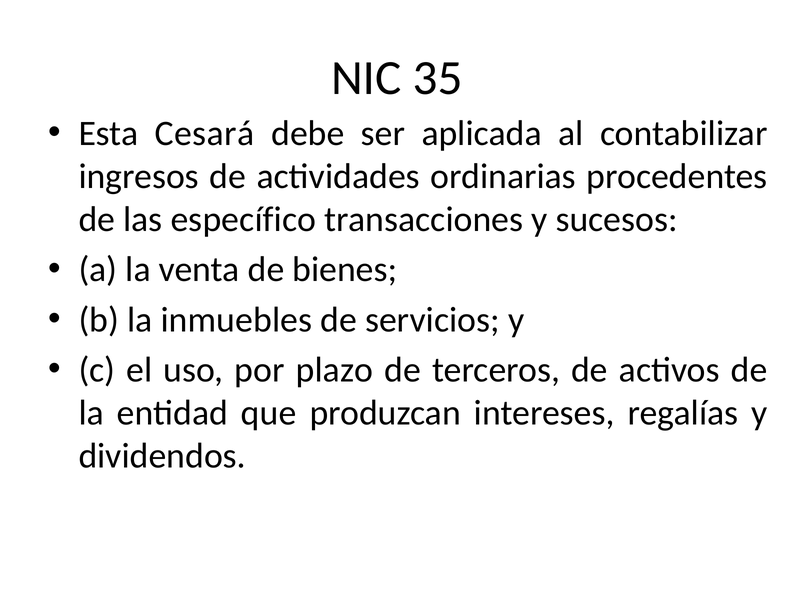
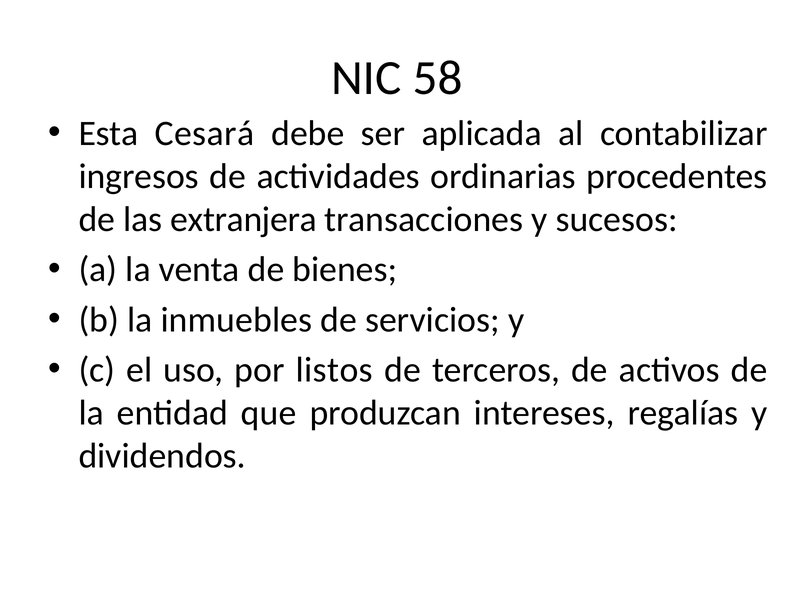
35: 35 -> 58
específico: específico -> extranjera
plazo: plazo -> listos
